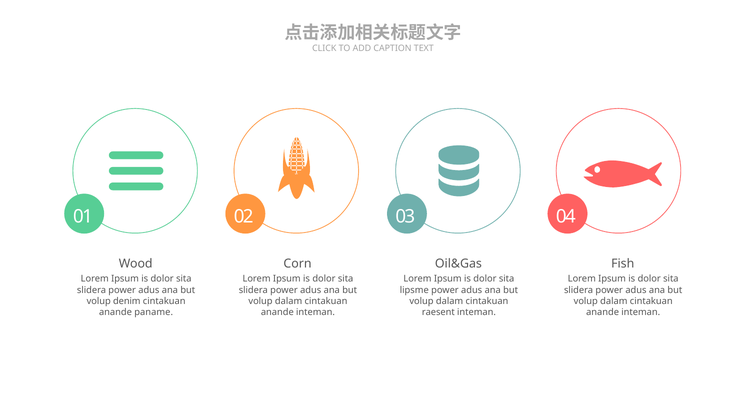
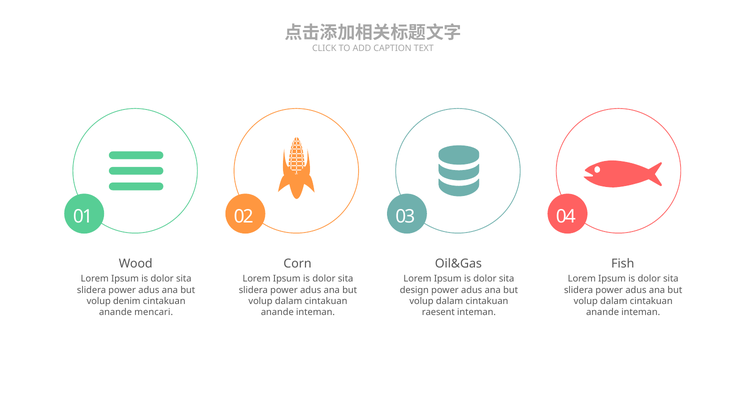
lipsme: lipsme -> design
paname: paname -> mencari
